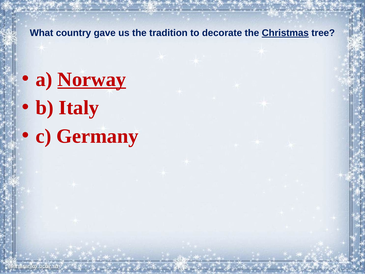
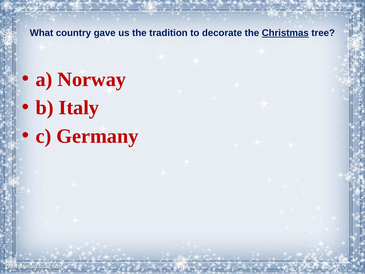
Norway underline: present -> none
